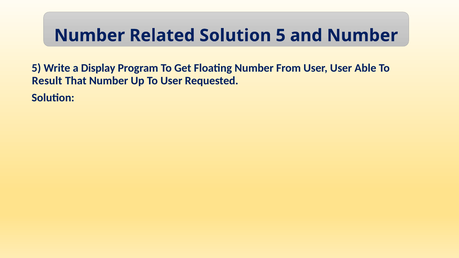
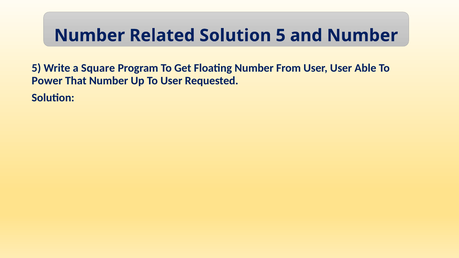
Display: Display -> Square
Result: Result -> Power
